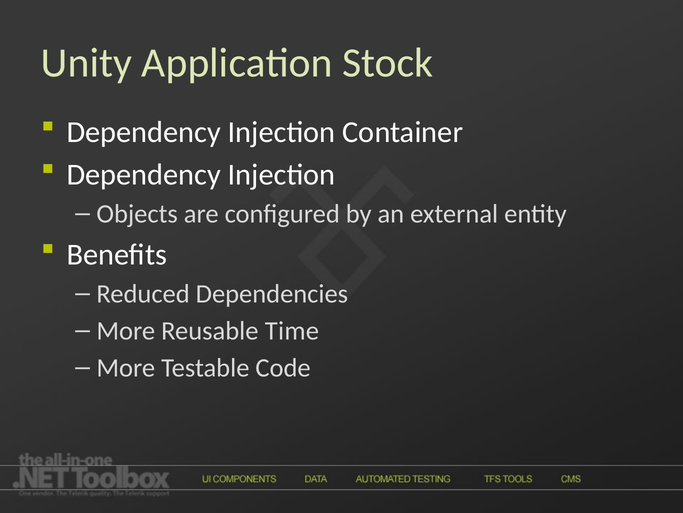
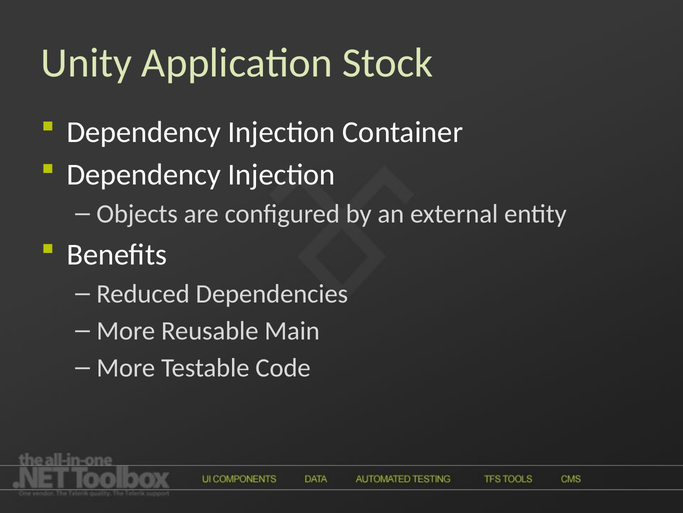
Time: Time -> Main
